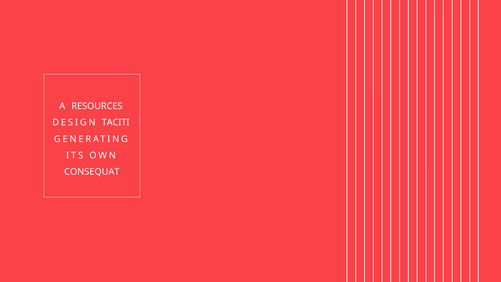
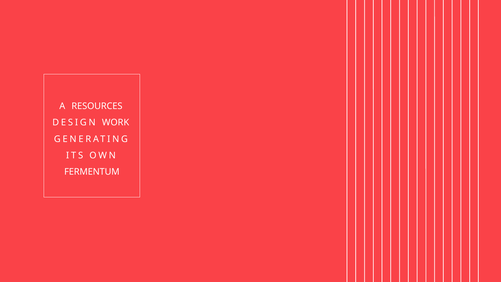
TACITI: TACITI -> WORK
CONSEQUAT: CONSEQUAT -> FERMENTUM
